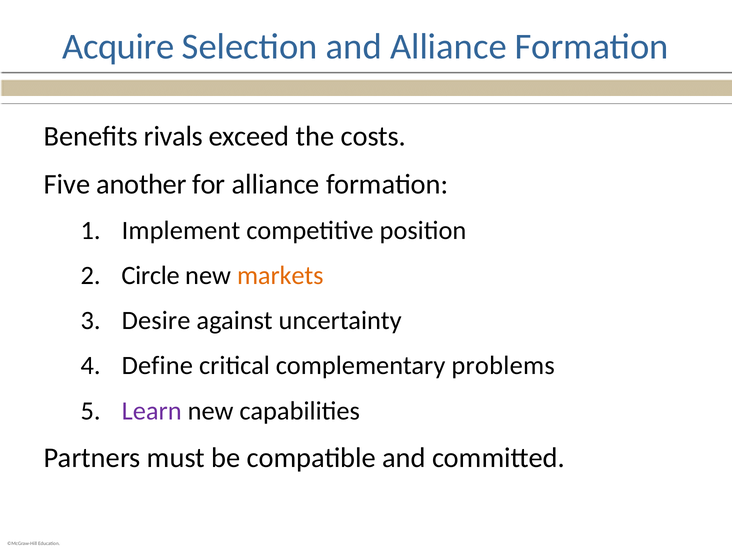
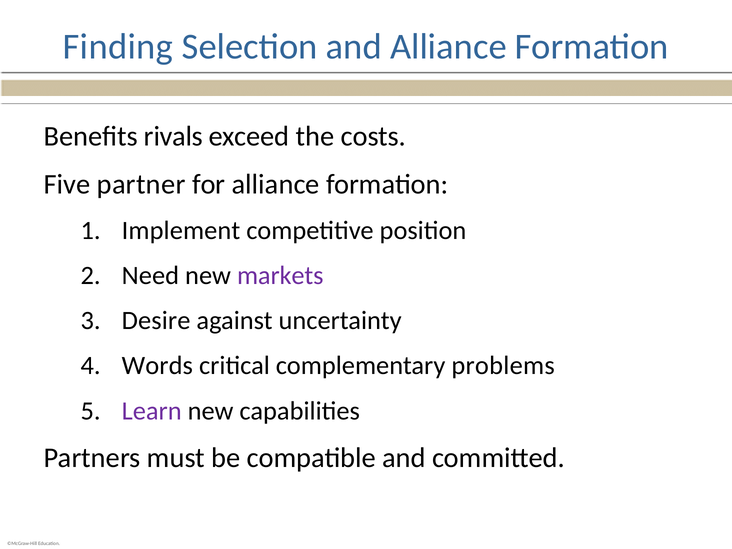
Acquire: Acquire -> Finding
another: another -> partner
Circle: Circle -> Need
markets colour: orange -> purple
Define: Define -> Words
